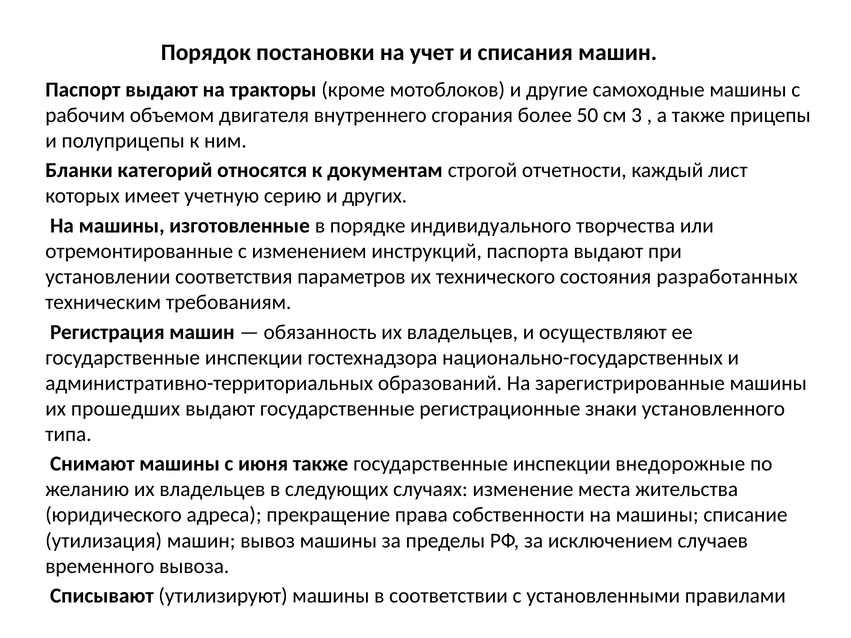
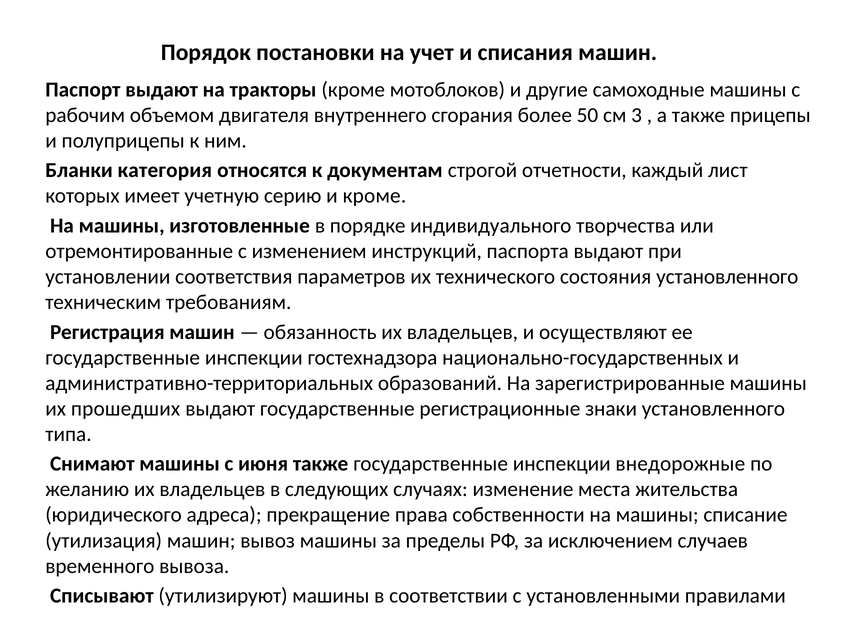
категорий: категорий -> категория
и других: других -> кроме
состояния разработанных: разработанных -> установленного
